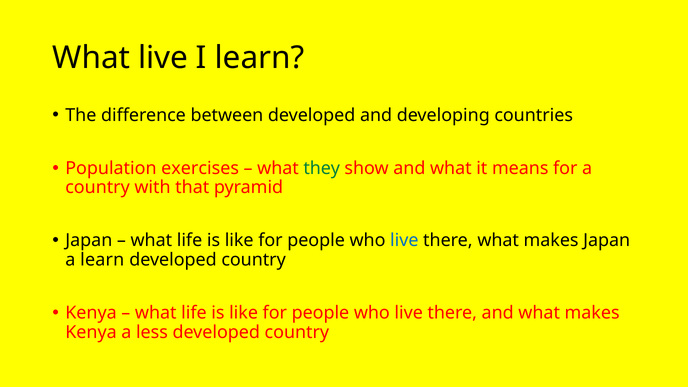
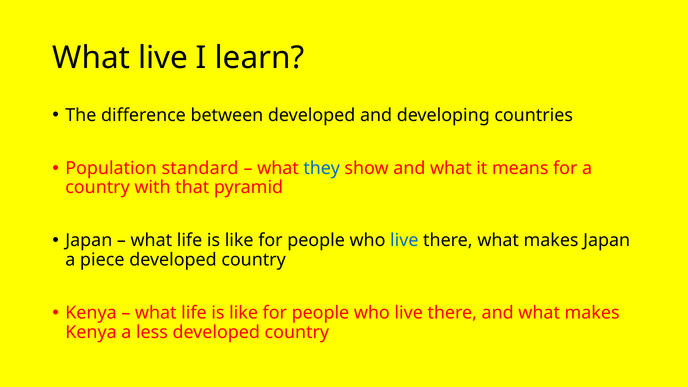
exercises: exercises -> standard
they colour: green -> blue
a learn: learn -> piece
